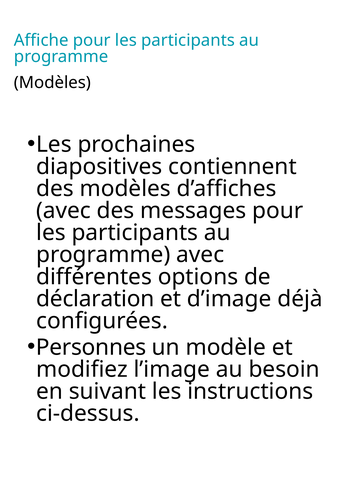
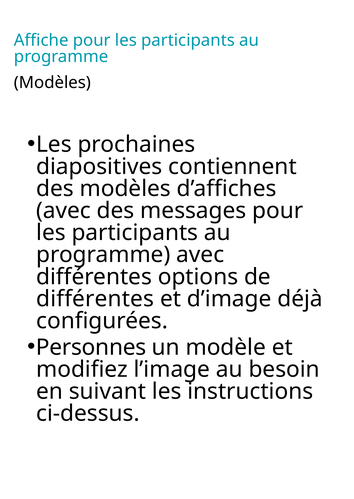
déclaration at (95, 299): déclaration -> différentes
